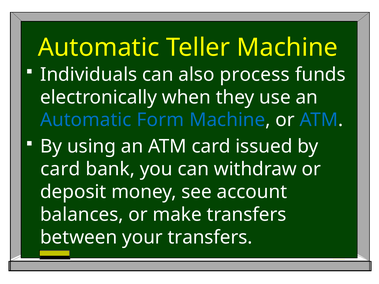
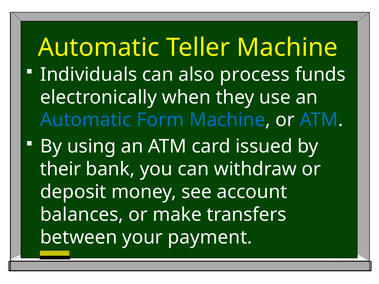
card at (60, 169): card -> their
your transfers: transfers -> payment
